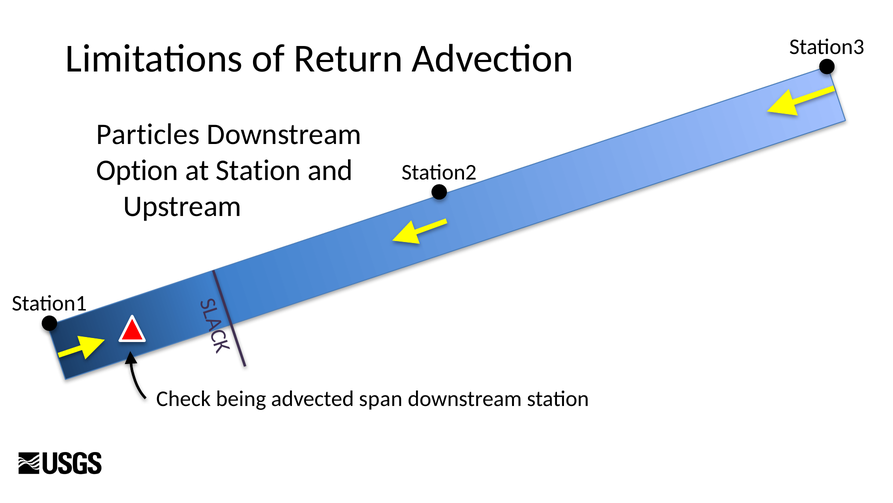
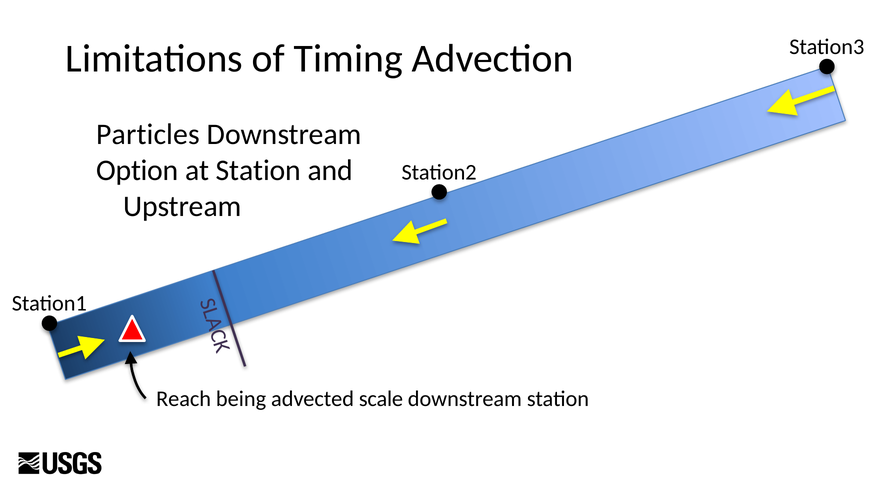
Return: Return -> Timing
Check: Check -> Reach
span: span -> scale
